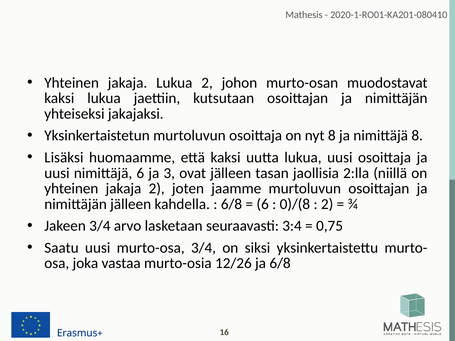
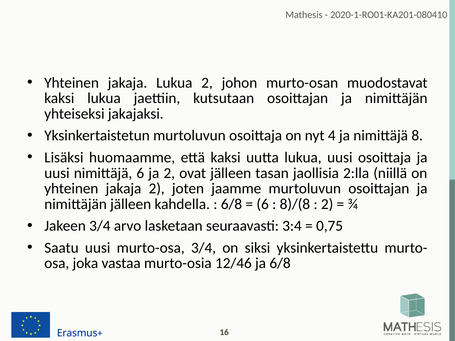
nyt 8: 8 -> 4
ja 3: 3 -> 2
0)/(8: 0)/(8 -> 8)/(8
12/26: 12/26 -> 12/46
